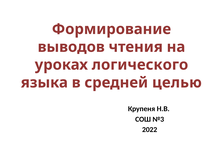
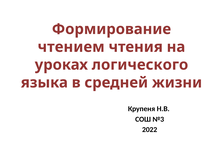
выводов: выводов -> чтением
целью: целью -> жизни
